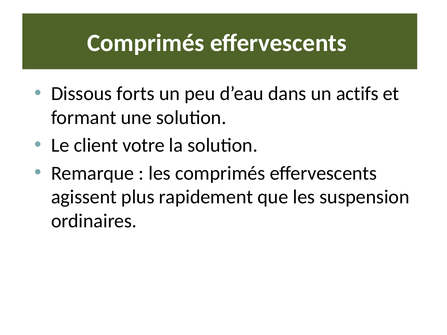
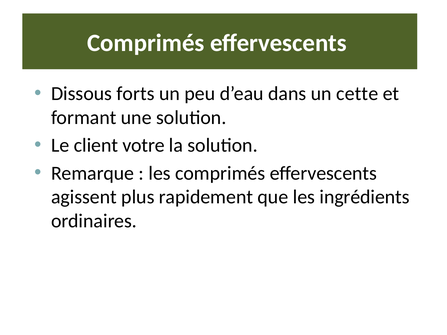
actifs: actifs -> cette
suspension: suspension -> ingrédients
